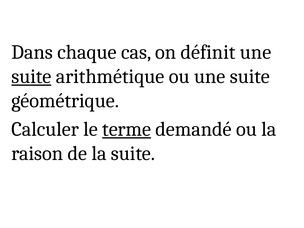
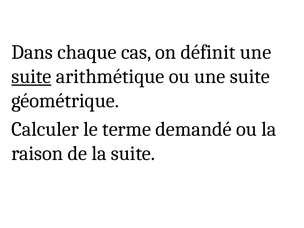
terme underline: present -> none
